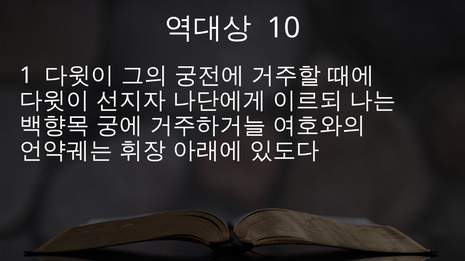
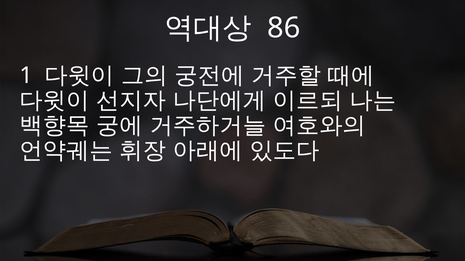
10: 10 -> 86
